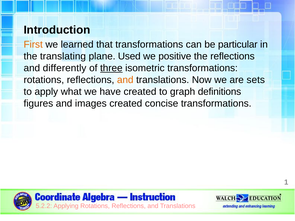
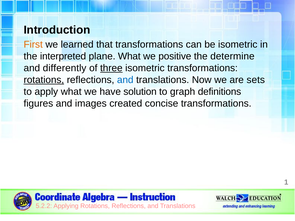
be particular: particular -> isometric
translating: translating -> interpreted
plane Used: Used -> What
the reflections: reflections -> determine
rotations at (44, 80) underline: none -> present
and at (125, 80) colour: orange -> blue
have created: created -> solution
